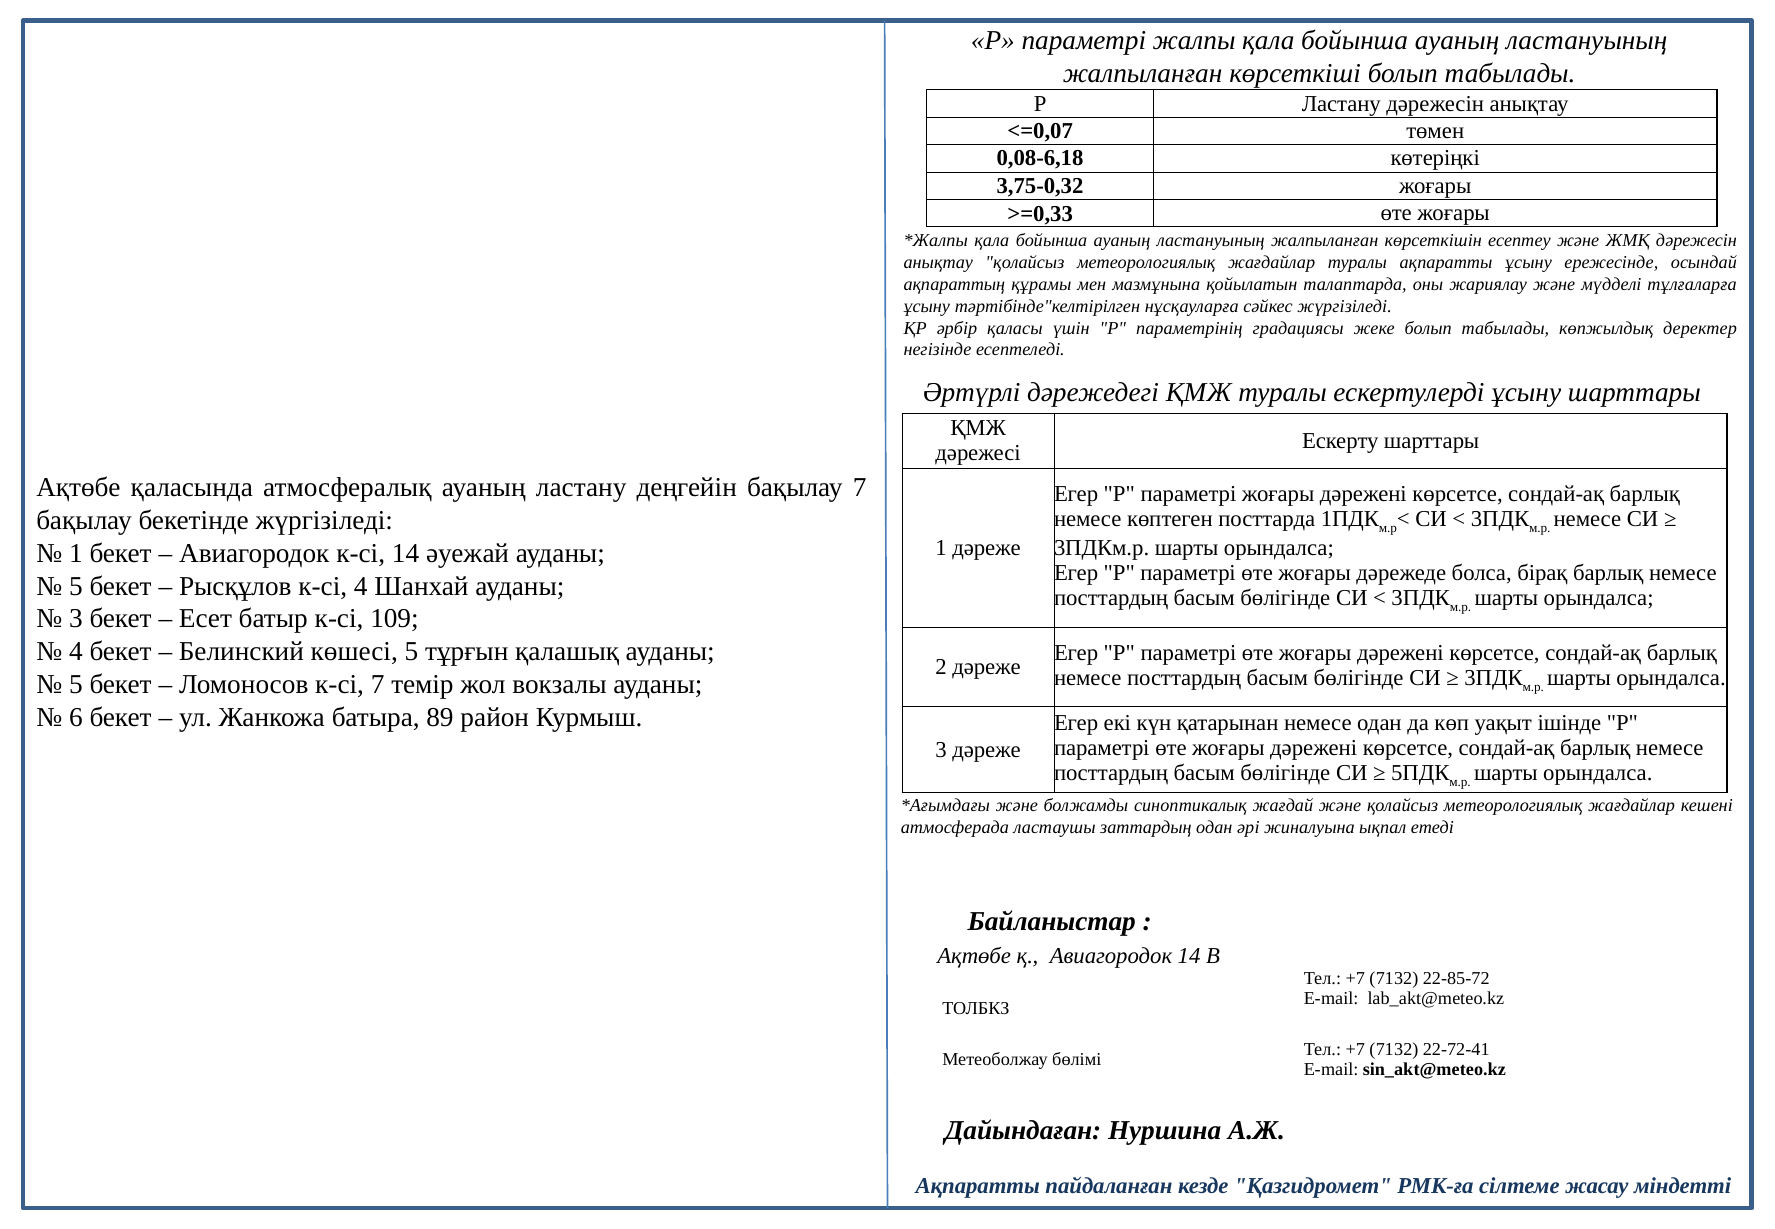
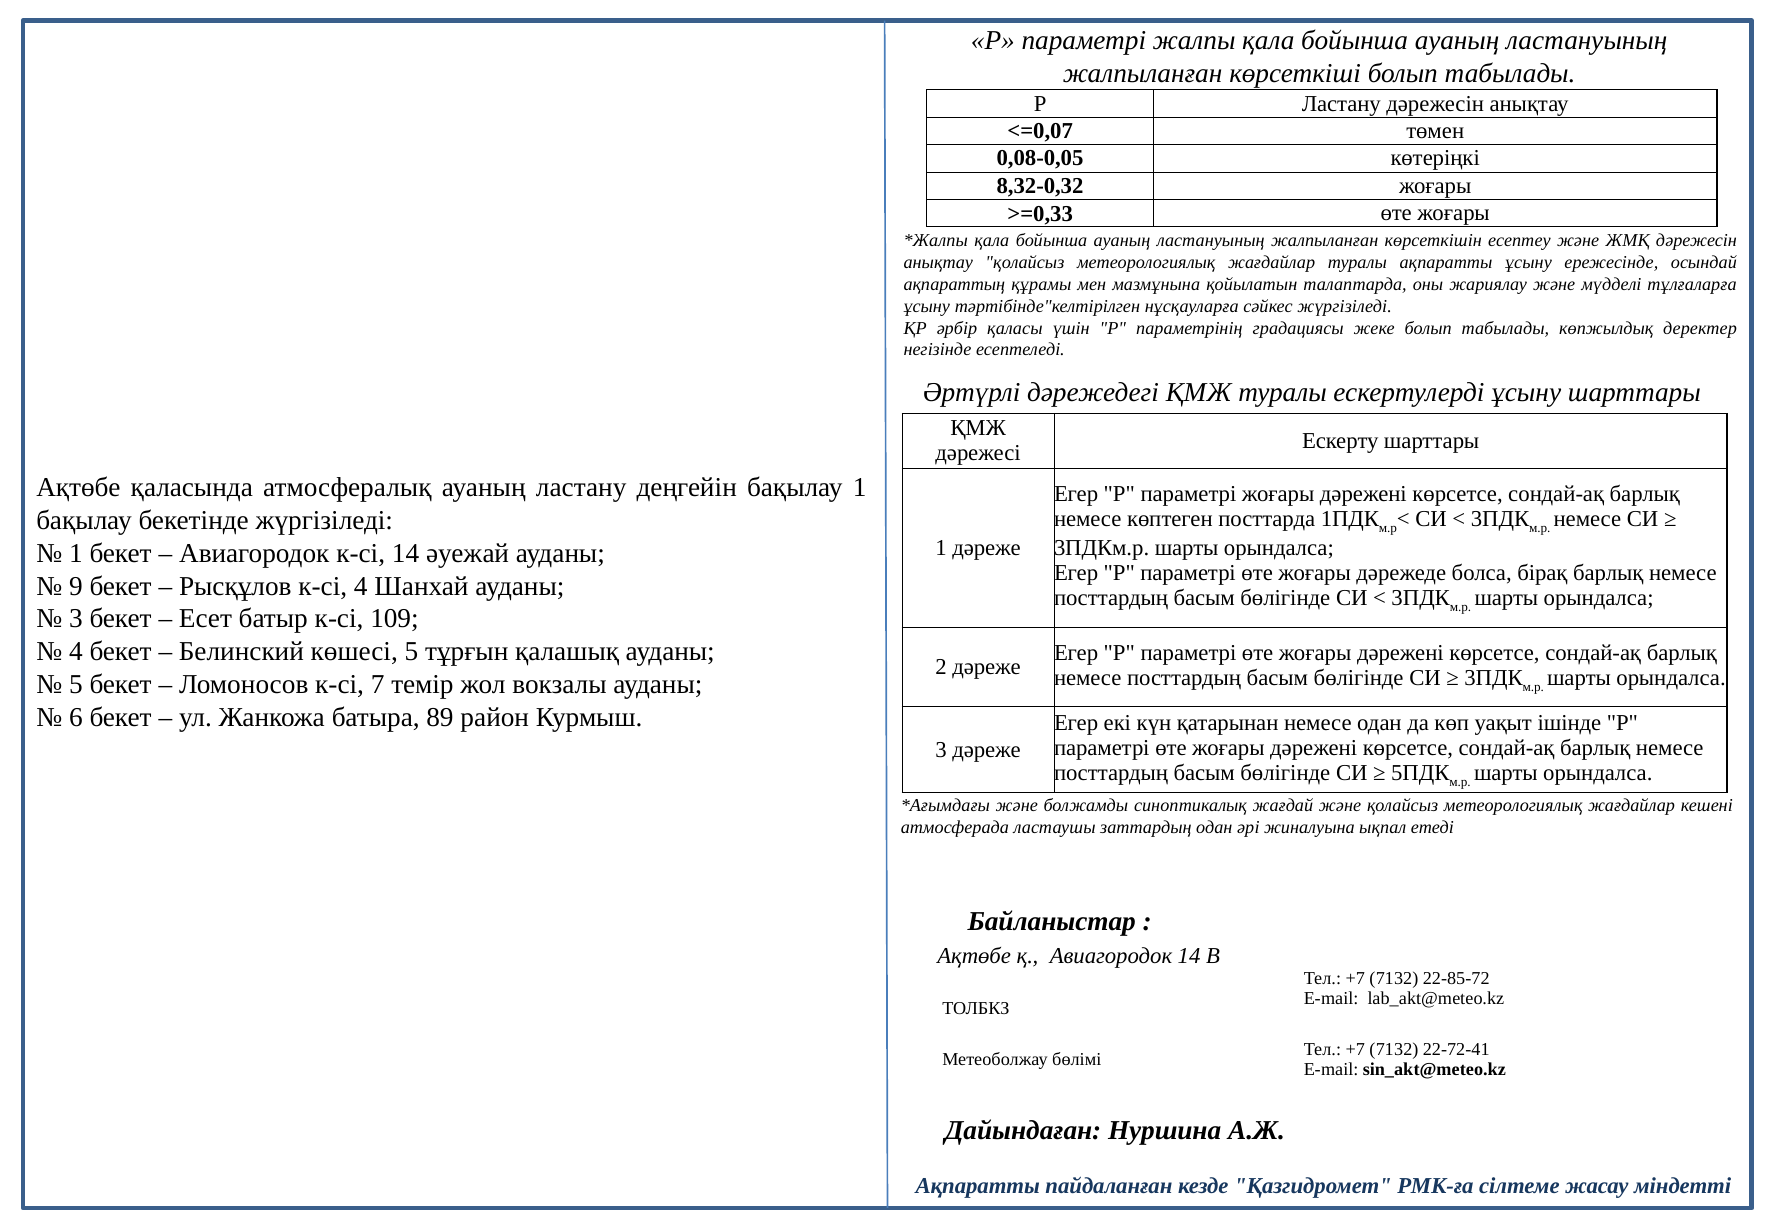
0,08-6,18: 0,08-6,18 -> 0,08-0,05
3,75-0,32: 3,75-0,32 -> 8,32-0,32
бақылау 7: 7 -> 1
5 at (76, 586): 5 -> 9
